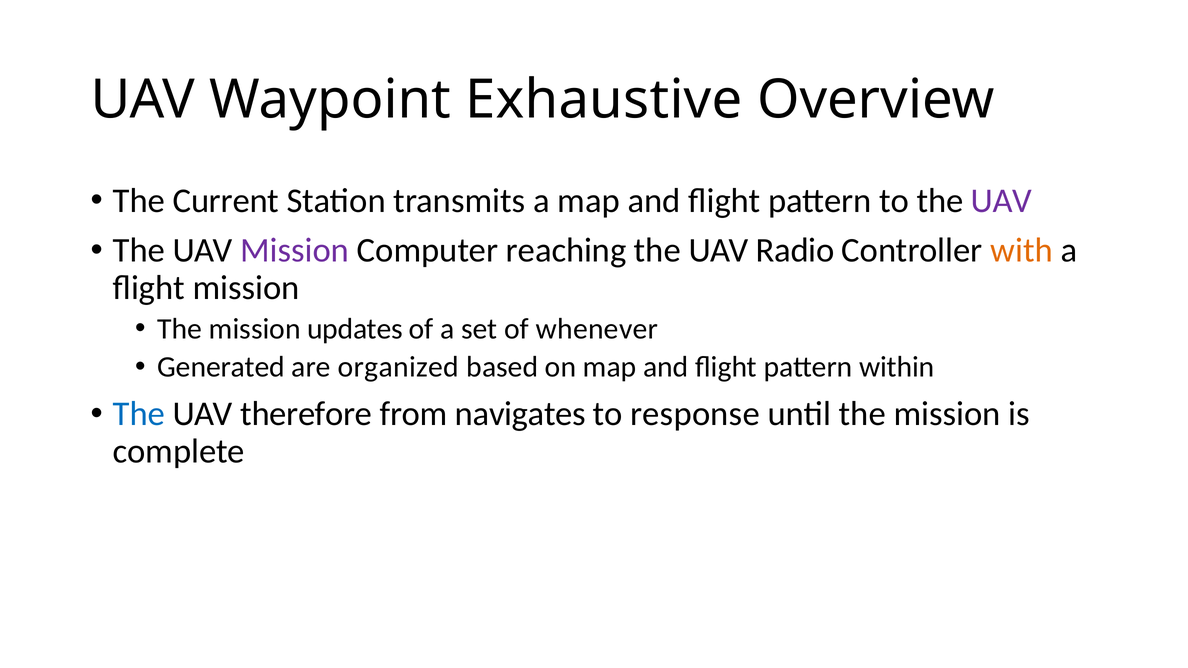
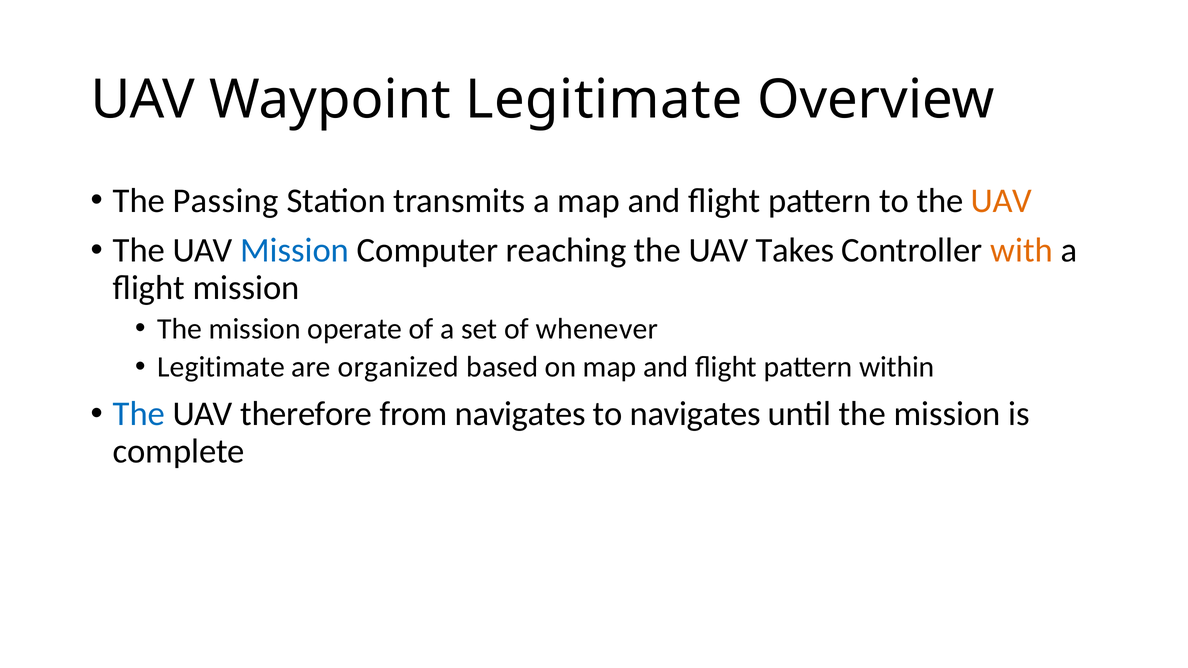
Waypoint Exhaustive: Exhaustive -> Legitimate
Current: Current -> Passing
UAV at (1001, 201) colour: purple -> orange
Mission at (295, 251) colour: purple -> blue
Radio: Radio -> Takes
updates: updates -> operate
Generated at (221, 367): Generated -> Legitimate
to response: response -> navigates
